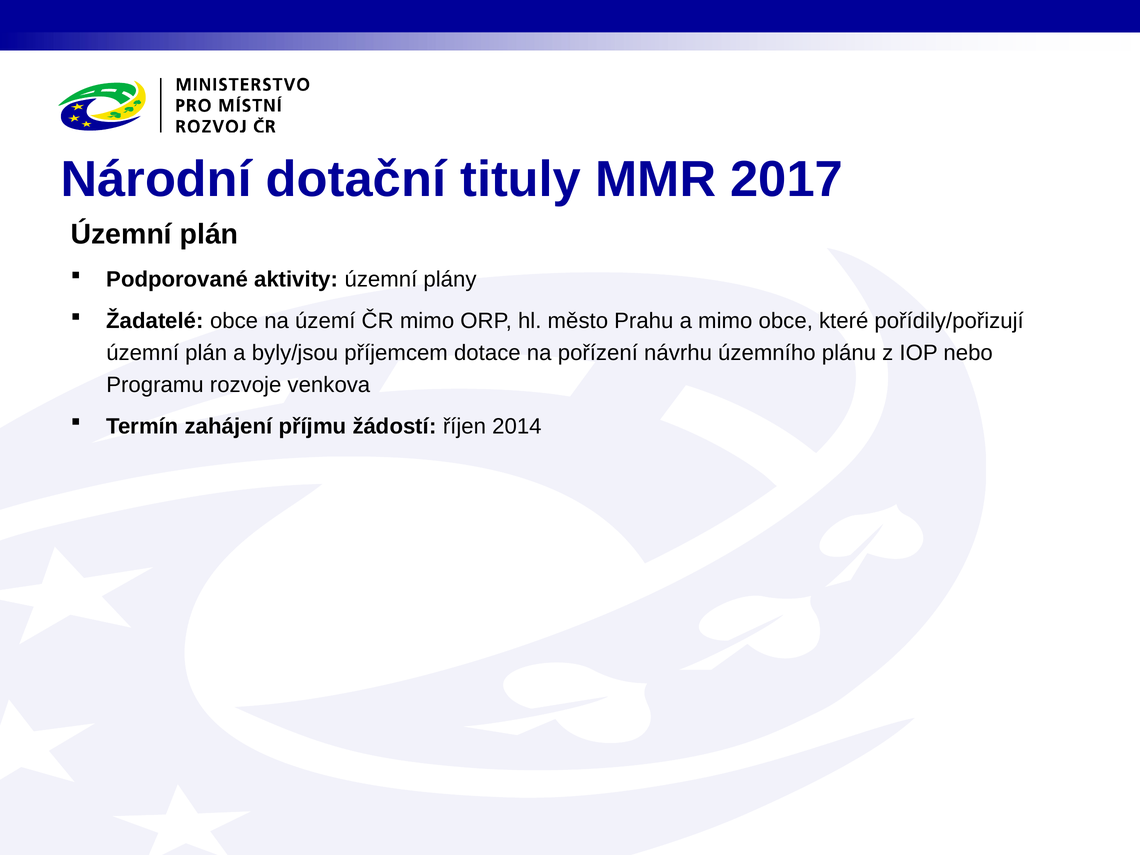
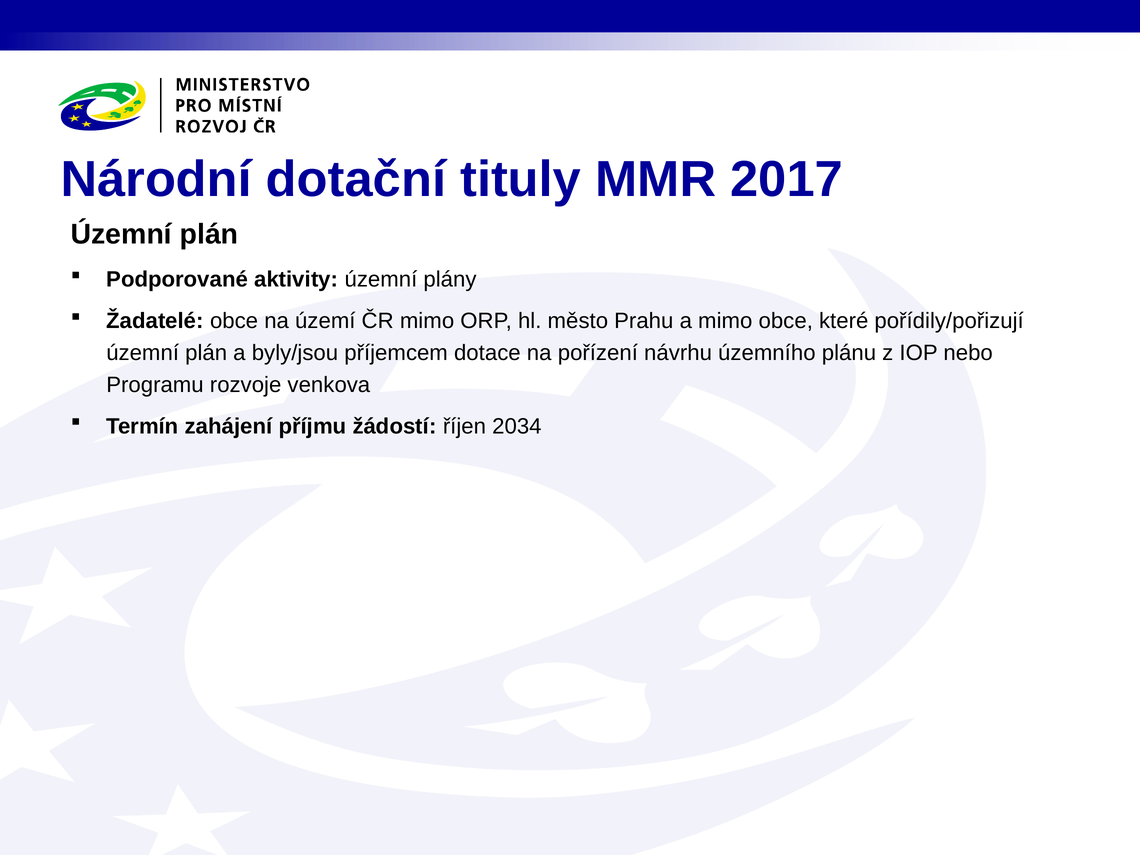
2014: 2014 -> 2034
